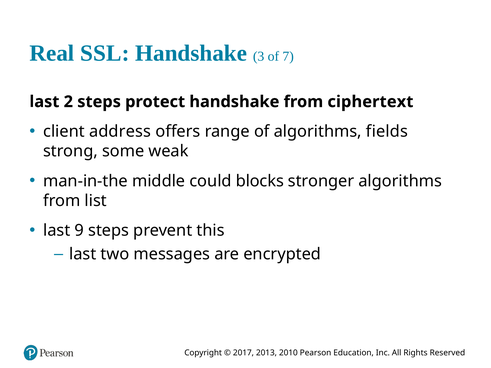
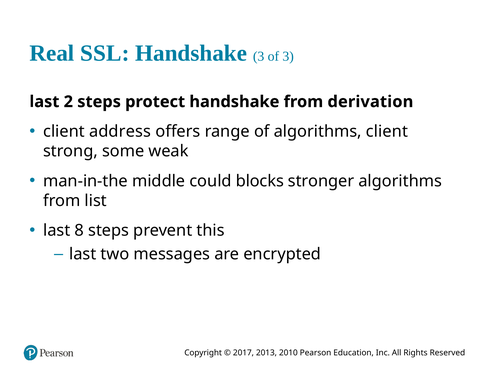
of 7: 7 -> 3
ciphertext: ciphertext -> derivation
algorithms fields: fields -> client
9: 9 -> 8
